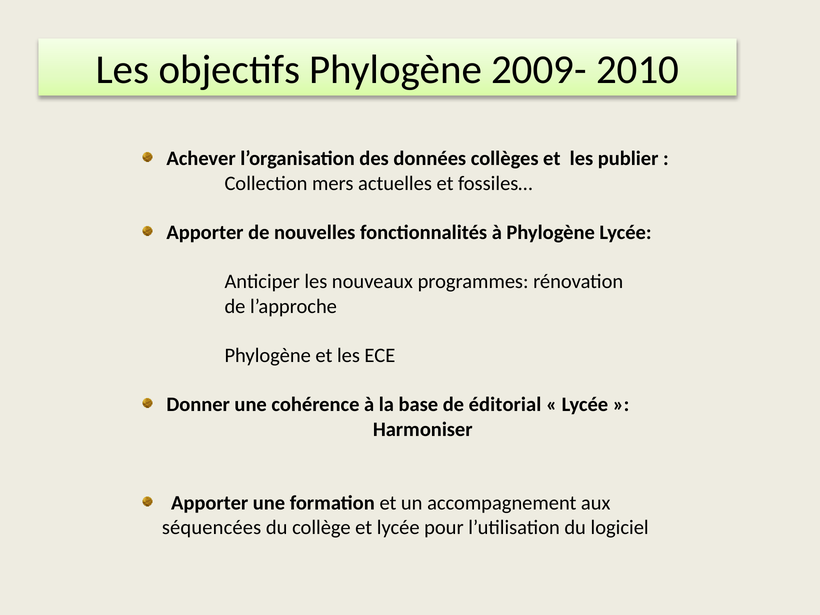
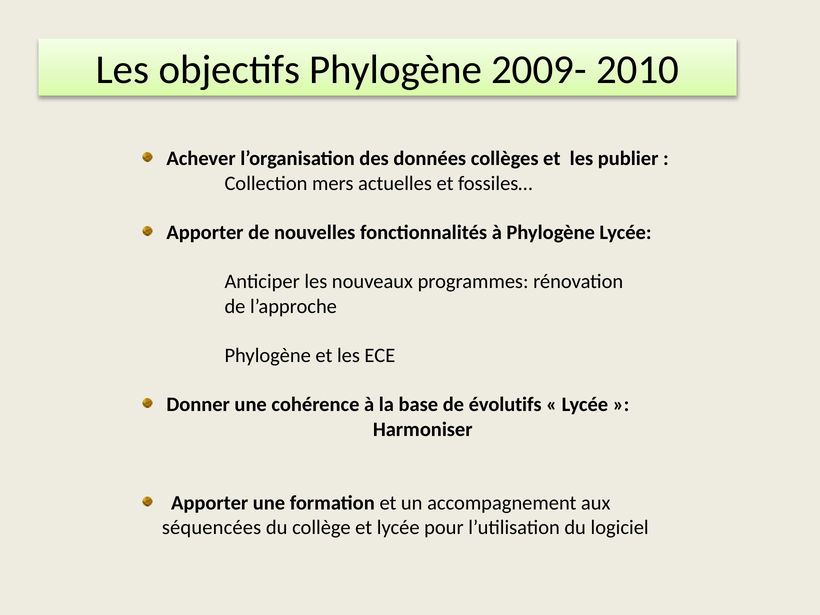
éditorial: éditorial -> évolutifs
